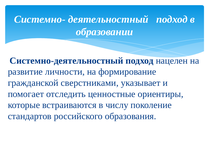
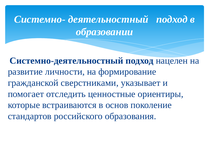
числу: числу -> основ
